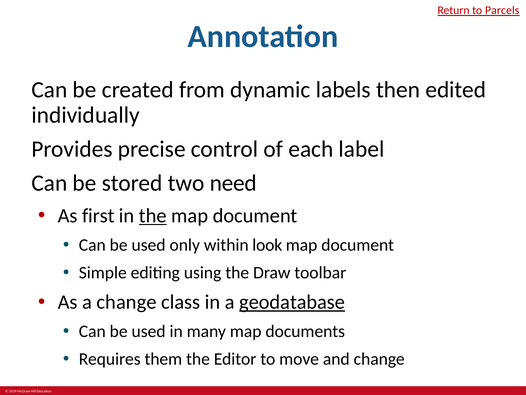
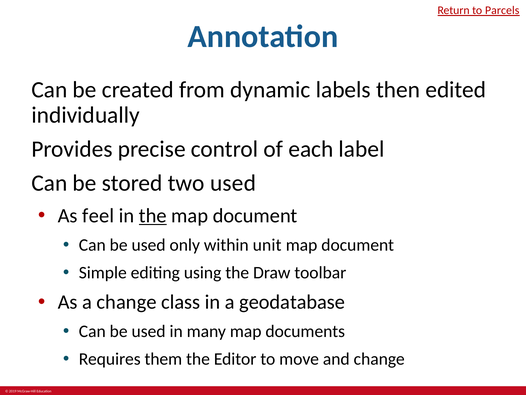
two need: need -> used
first: first -> feel
look: look -> unit
geodatabase underline: present -> none
